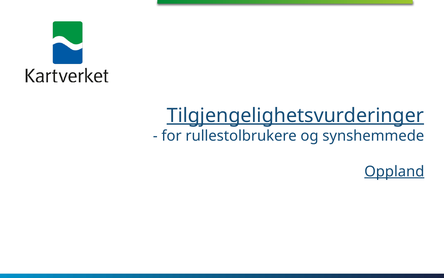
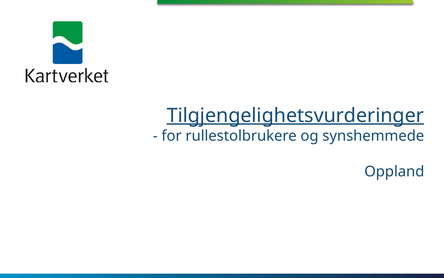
Oppland underline: present -> none
